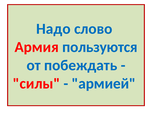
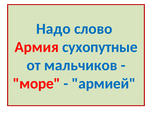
пользуются: пользуются -> сухопутные
побеждать: побеждать -> мальчиков
силы: силы -> море
